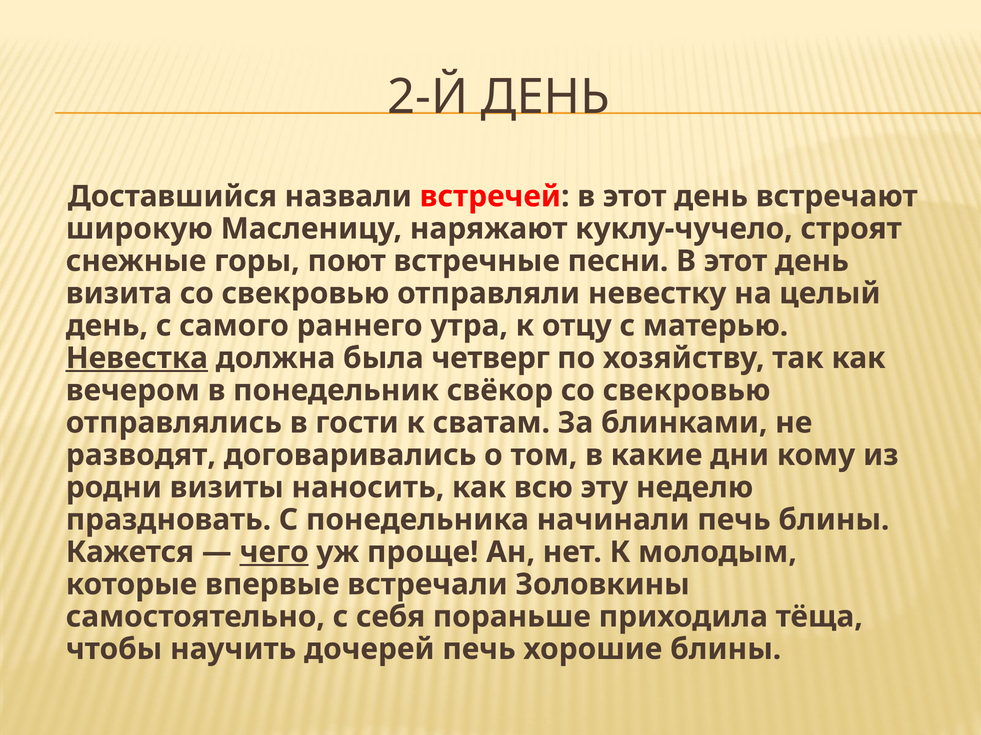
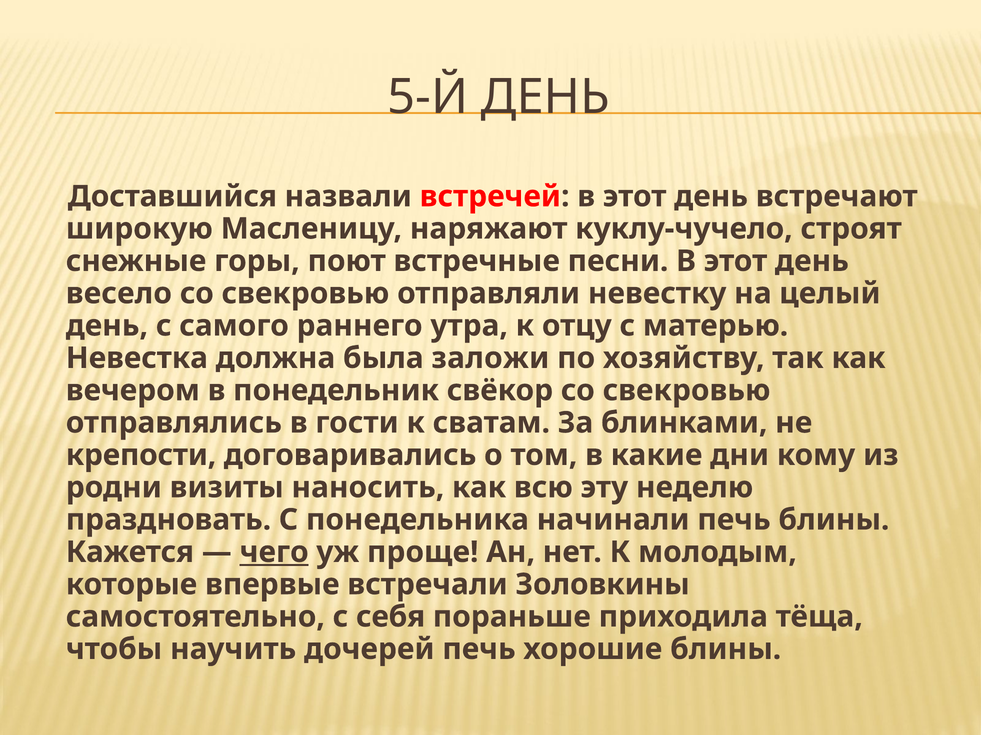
2-Й: 2-Й -> 5-Й
визита: визита -> весело
Невестка underline: present -> none
четверг: четверг -> заложи
разводят: разводят -> крепости
